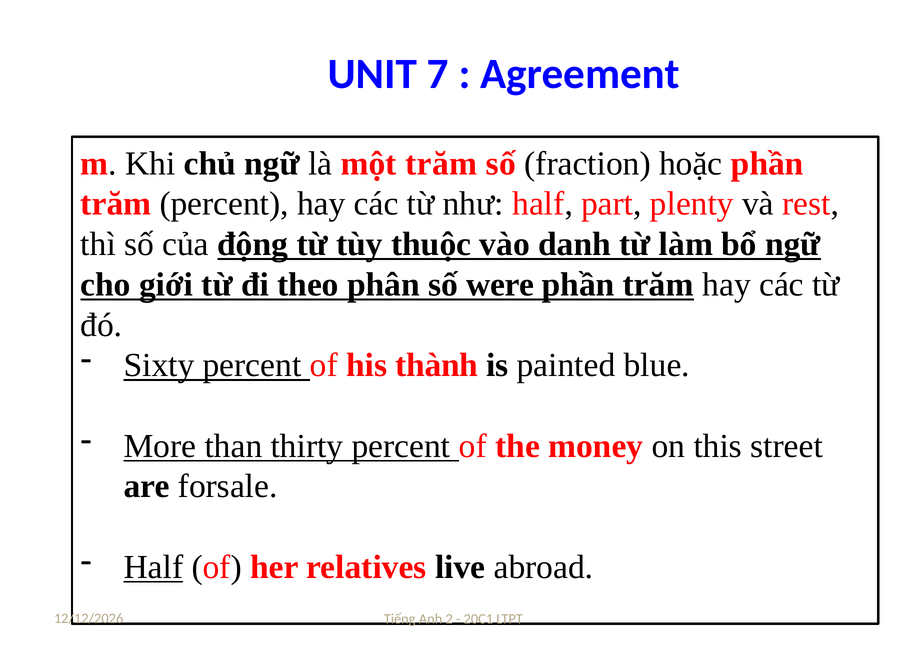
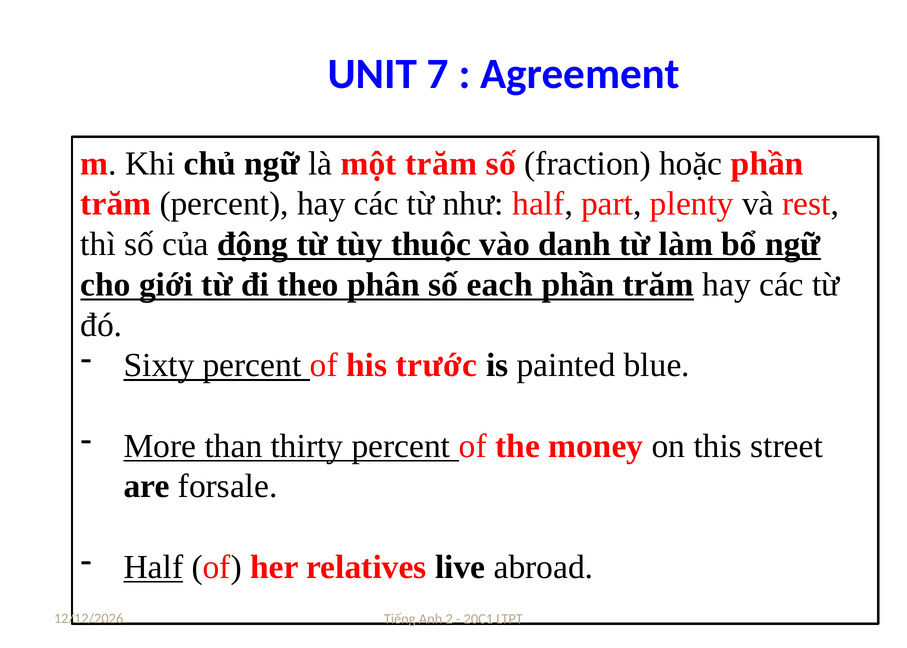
were: were -> each
thành: thành -> trước
